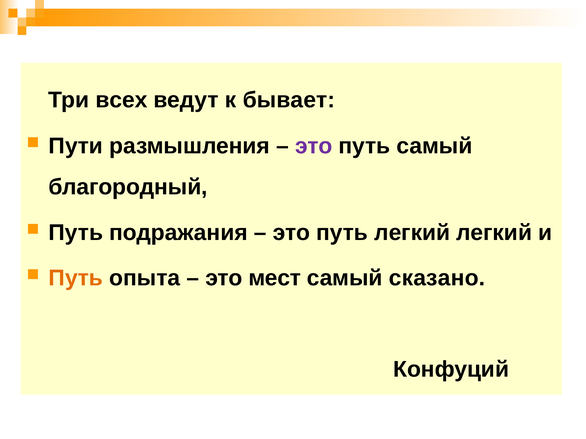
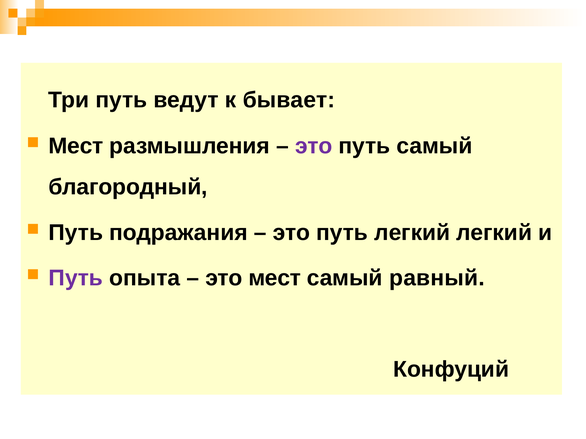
Три всех: всех -> путь
Пути at (76, 146): Пути -> Мест
Путь at (76, 278) colour: orange -> purple
сказано: сказано -> равный
